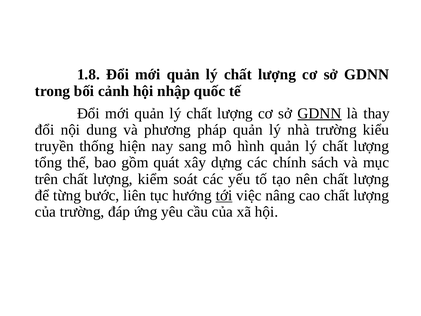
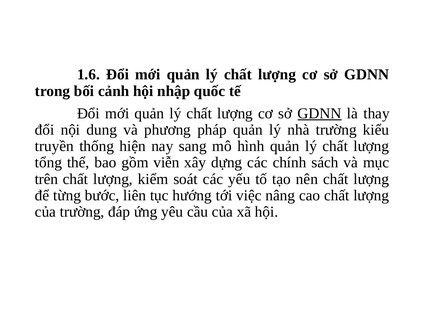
1.8: 1.8 -> 1.6
quát: quát -> viễn
tới underline: present -> none
